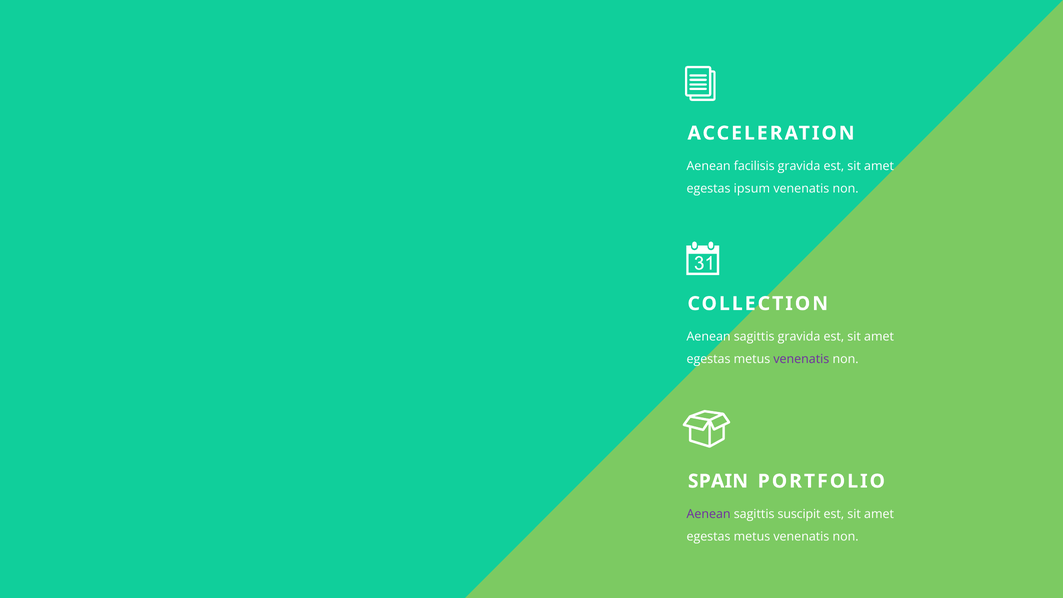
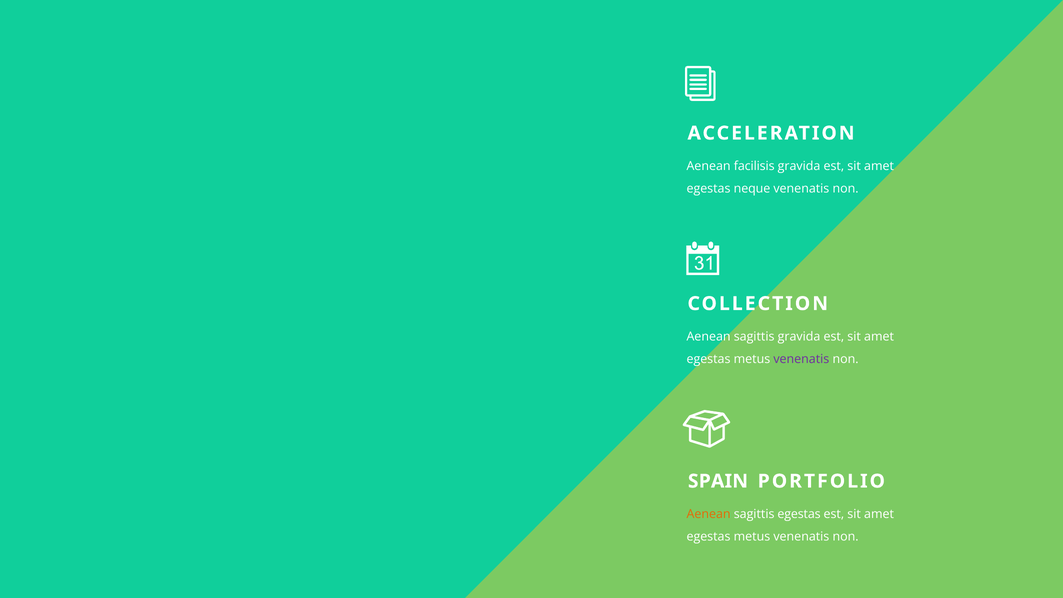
ipsum: ipsum -> neque
Aenean at (709, 514) colour: purple -> orange
sagittis suscipit: suscipit -> egestas
